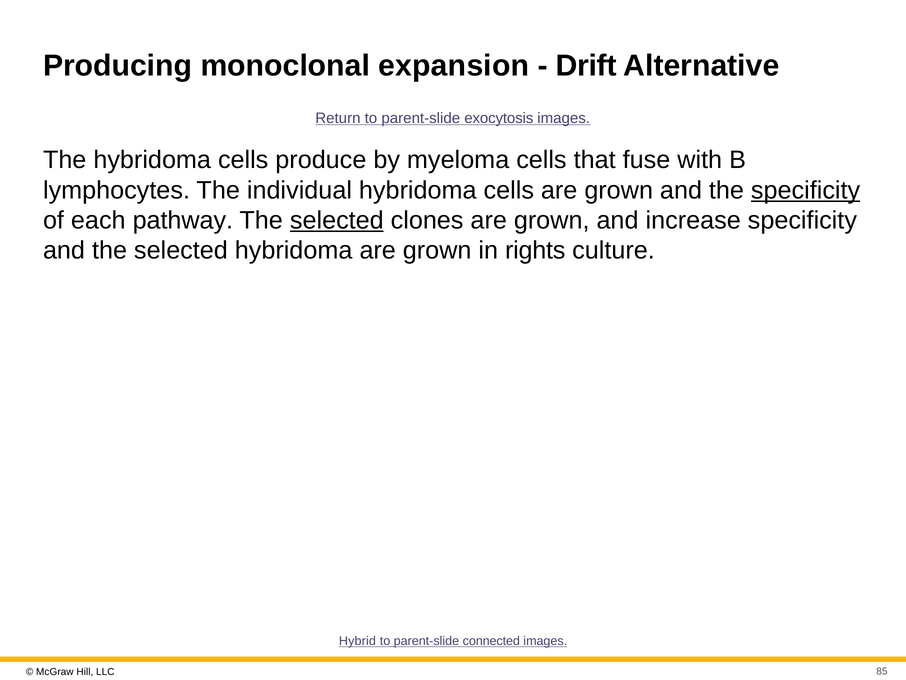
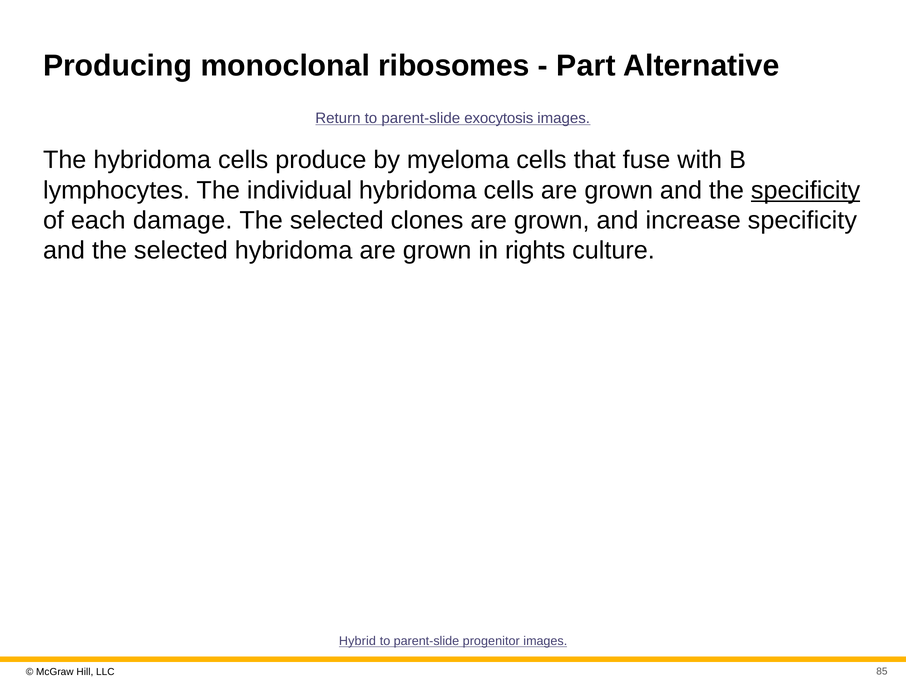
expansion: expansion -> ribosomes
Drift: Drift -> Part
pathway: pathway -> damage
selected at (337, 220) underline: present -> none
connected: connected -> progenitor
